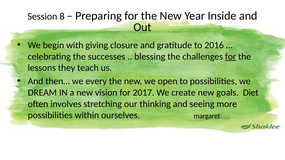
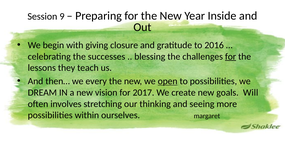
8: 8 -> 9
open underline: none -> present
Diet: Diet -> Will
